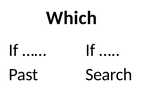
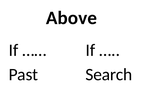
Which: Which -> Above
